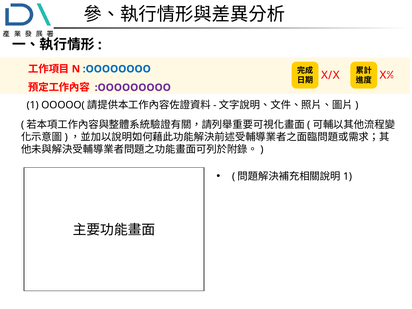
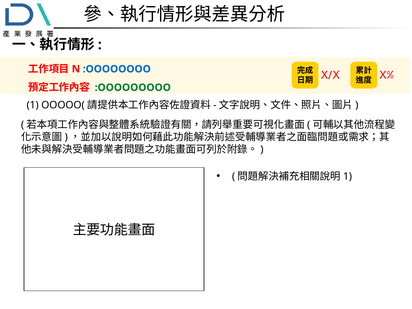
:OOOOOOOOO colour: purple -> green
